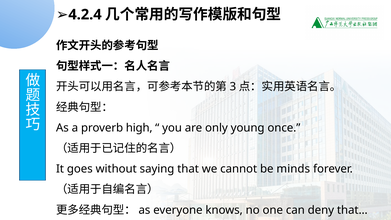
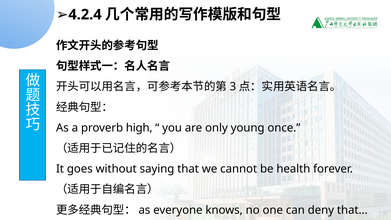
minds: minds -> health
